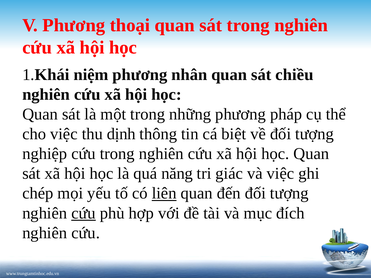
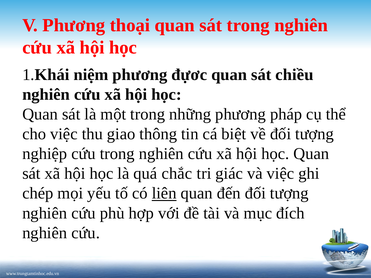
nhân: nhân -> đựơc
dịnh: dịnh -> giao
năng: năng -> chắc
cứu at (83, 213) underline: present -> none
